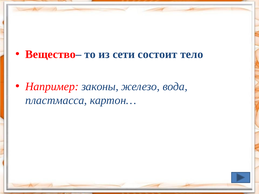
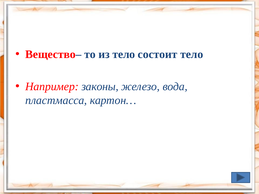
из сети: сети -> тело
